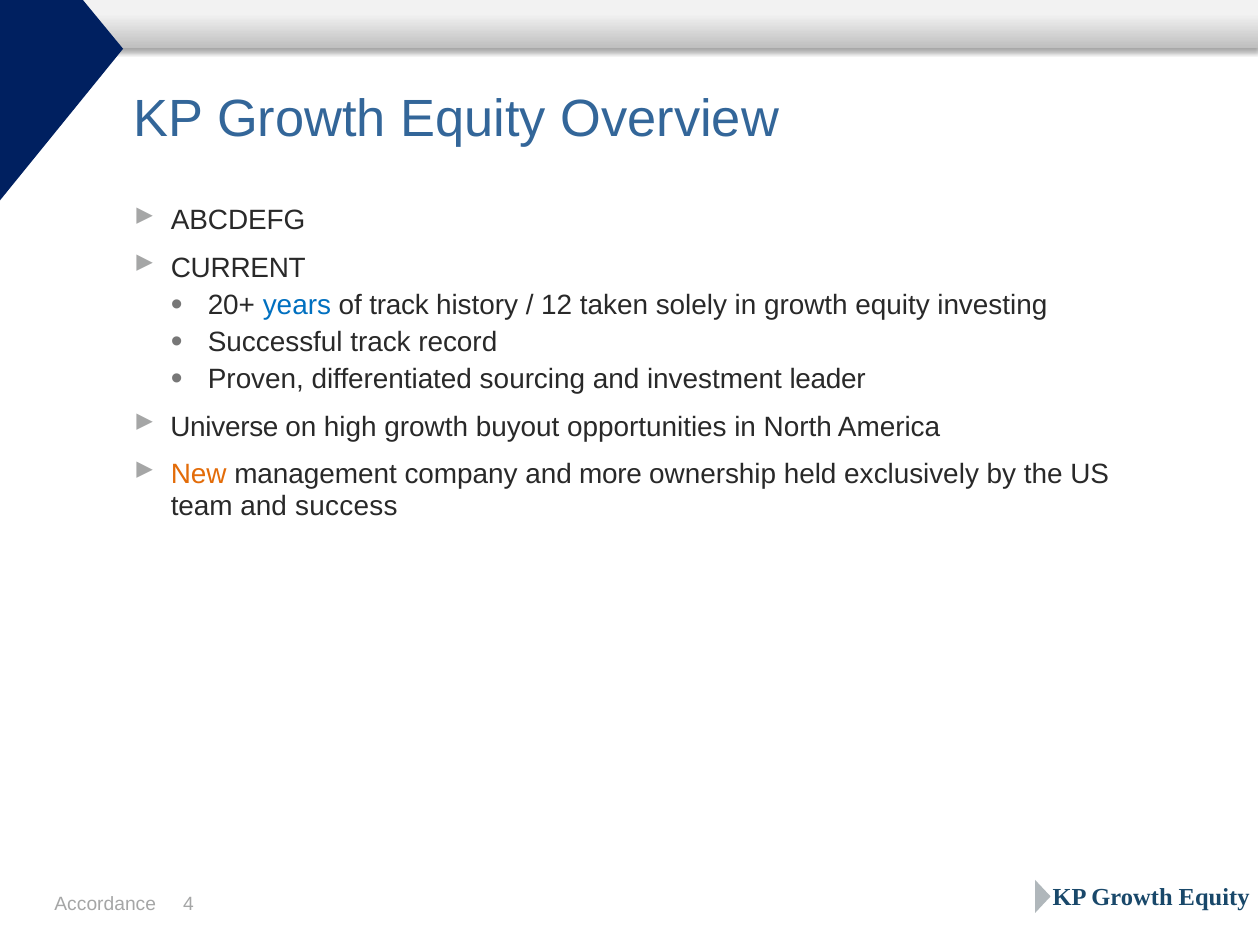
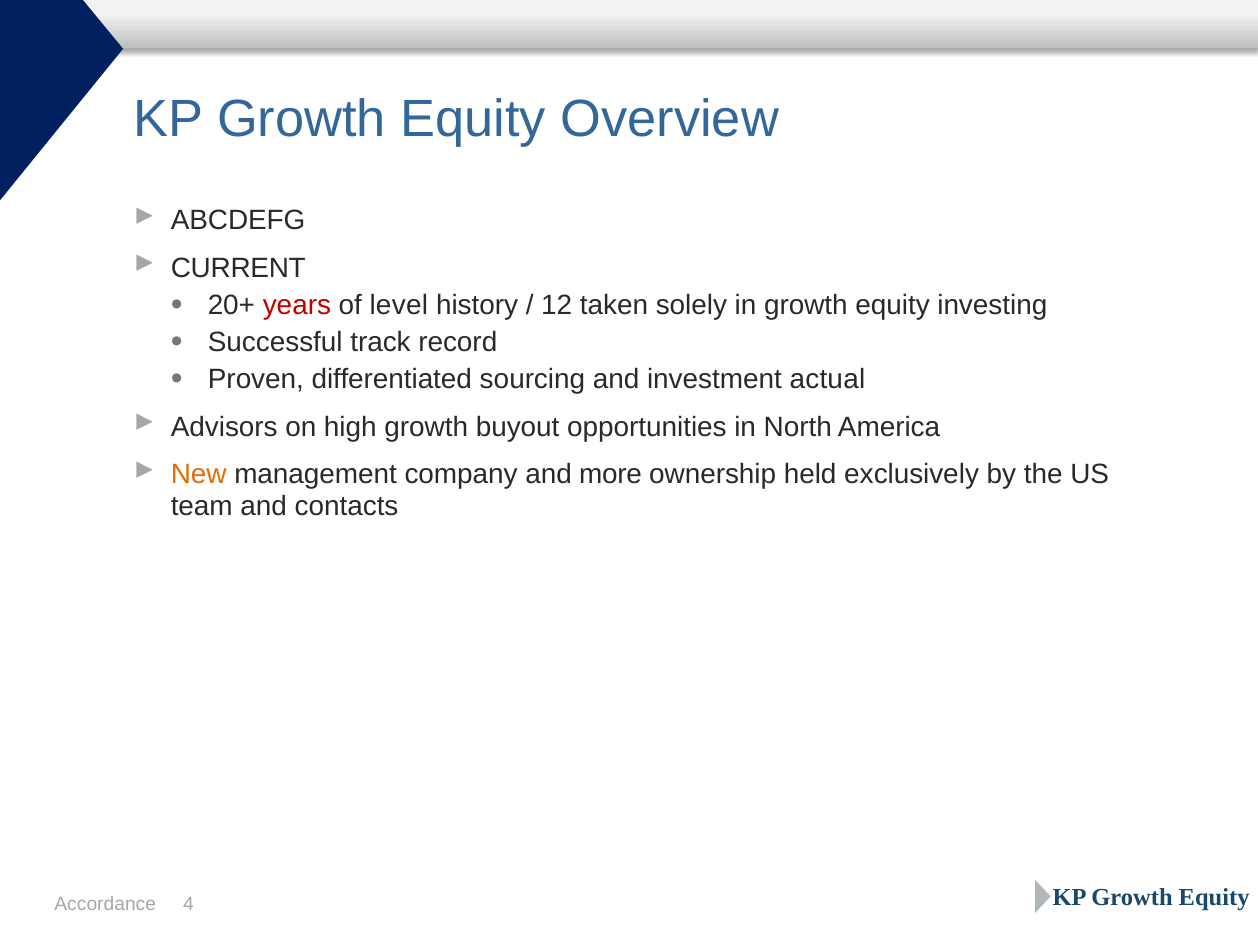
years colour: blue -> red
of track: track -> level
leader: leader -> actual
Universe: Universe -> Advisors
success: success -> contacts
